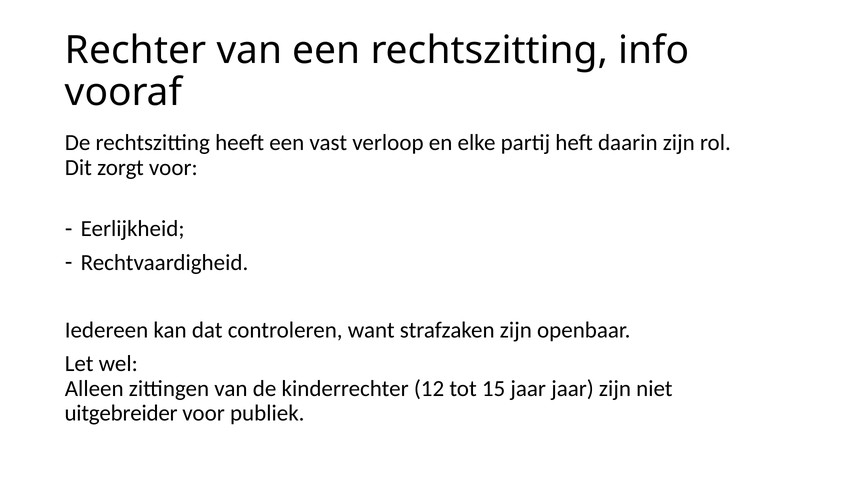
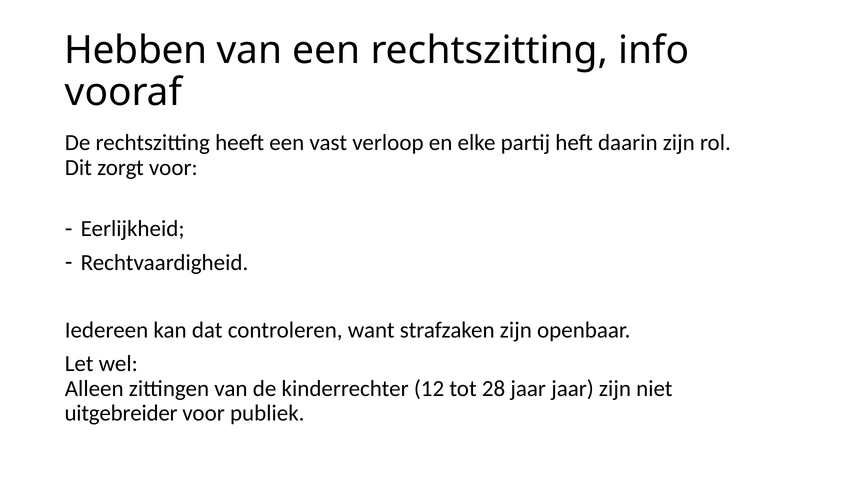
Rechter: Rechter -> Hebben
15: 15 -> 28
